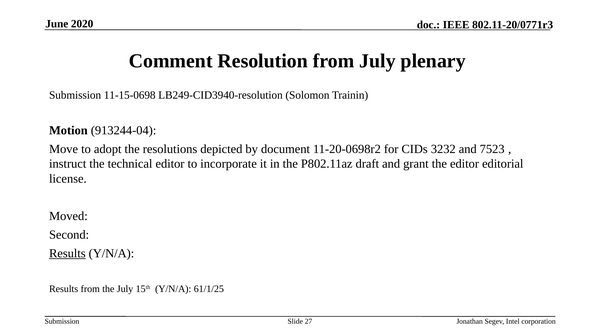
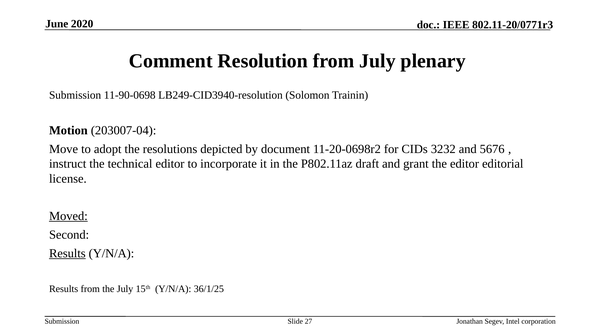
11-15-0698: 11-15-0698 -> 11-90-0698
913244-04: 913244-04 -> 203007-04
7523: 7523 -> 5676
Moved underline: none -> present
61/1/25: 61/1/25 -> 36/1/25
